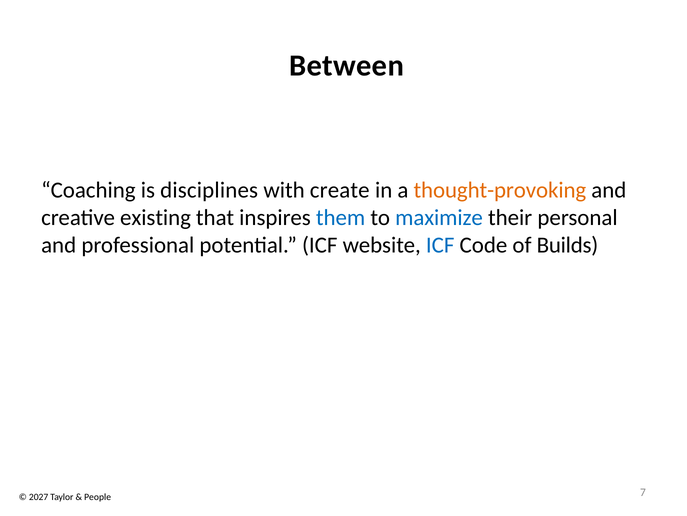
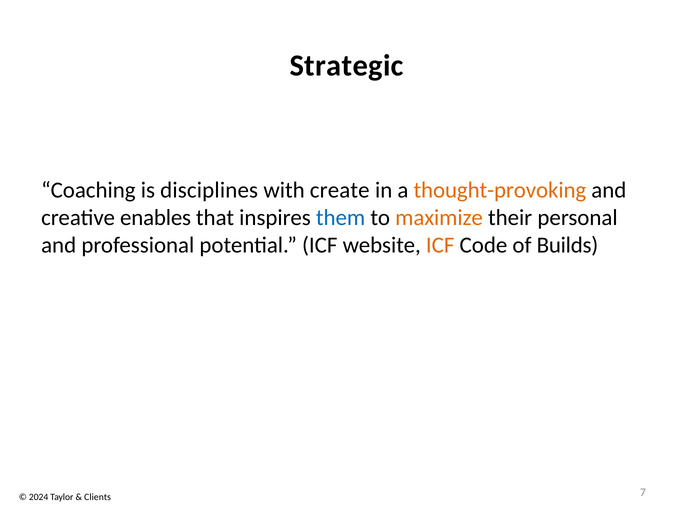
Between: Between -> Strategic
existing: existing -> enables
maximize colour: blue -> orange
ICF at (440, 245) colour: blue -> orange
2027: 2027 -> 2024
People: People -> Clients
